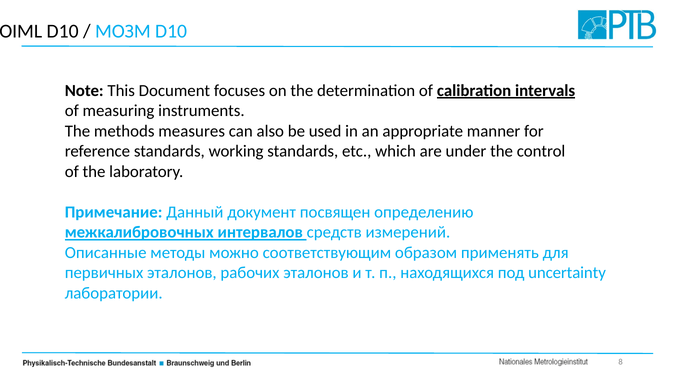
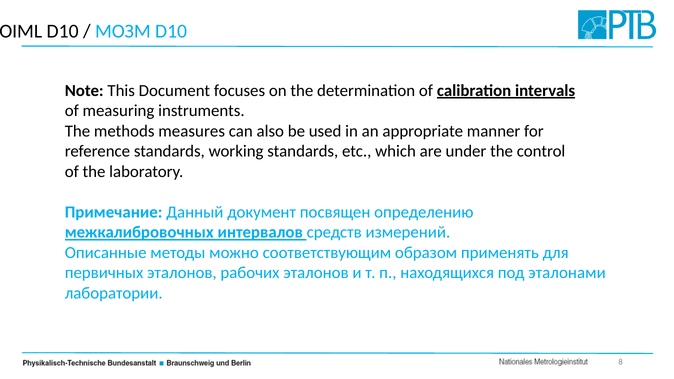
uncertainty: uncertainty -> эталонами
